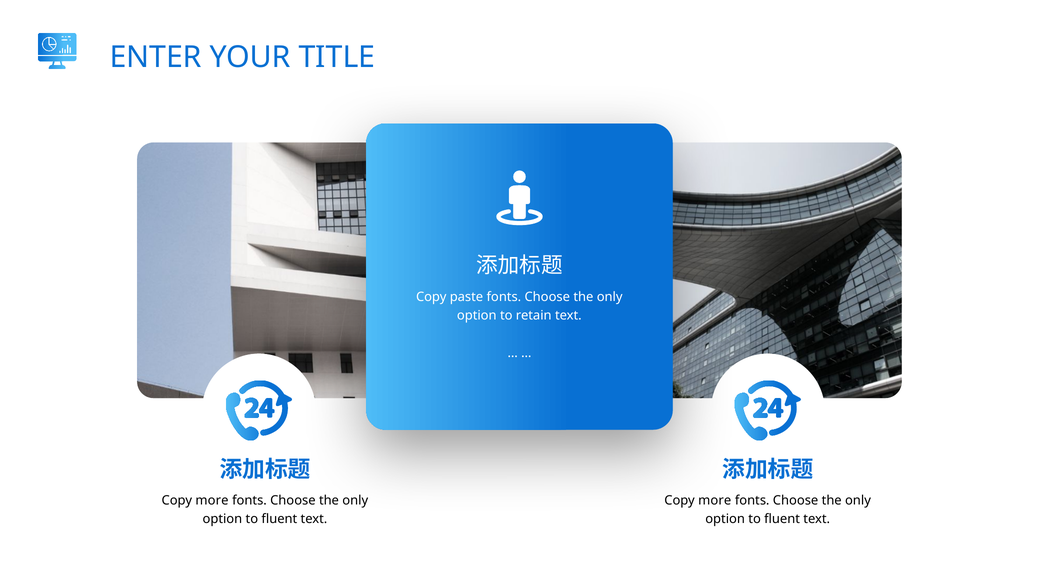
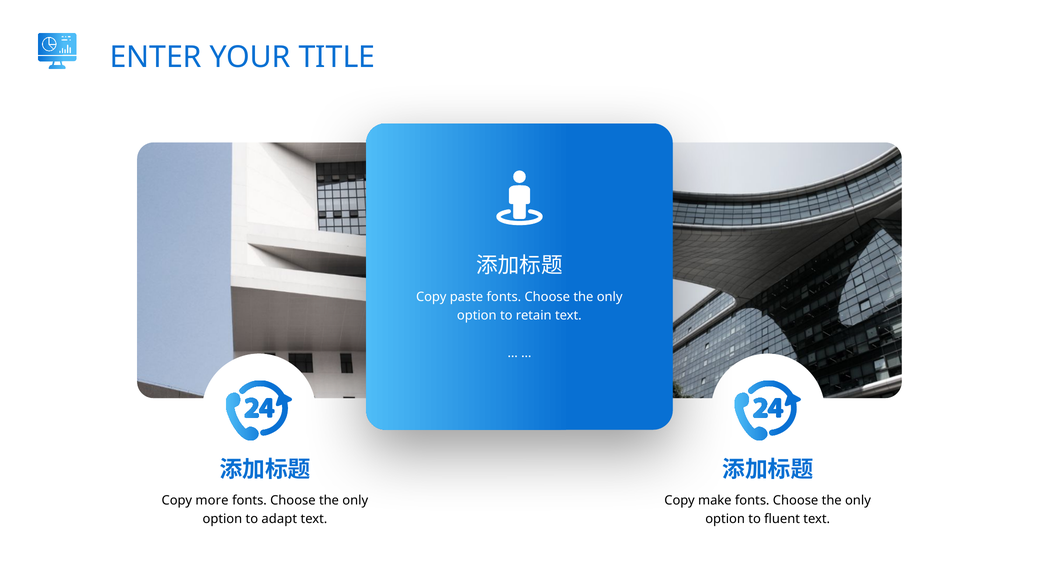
more at (715, 501): more -> make
fluent at (279, 519): fluent -> adapt
